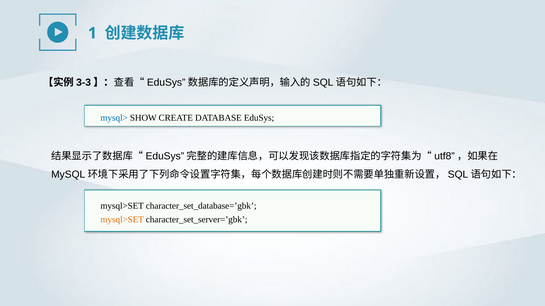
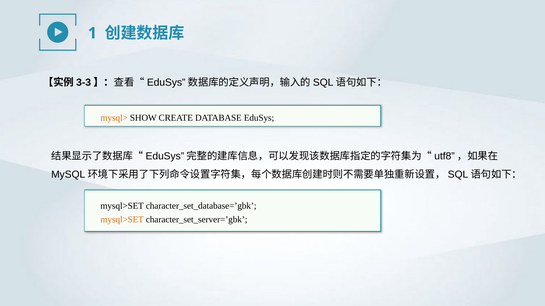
mysql> colour: blue -> orange
